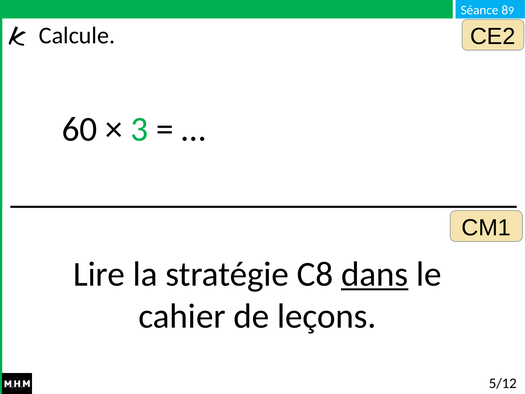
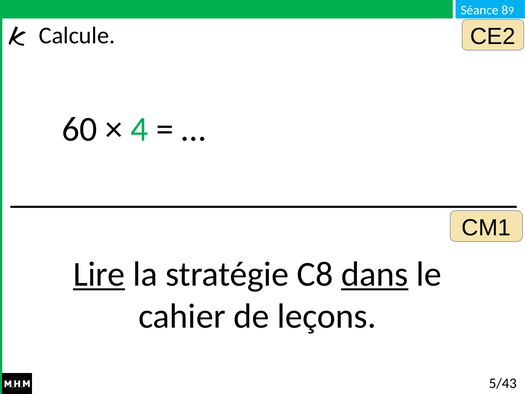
3: 3 -> 4
Lire underline: none -> present
5/12: 5/12 -> 5/43
